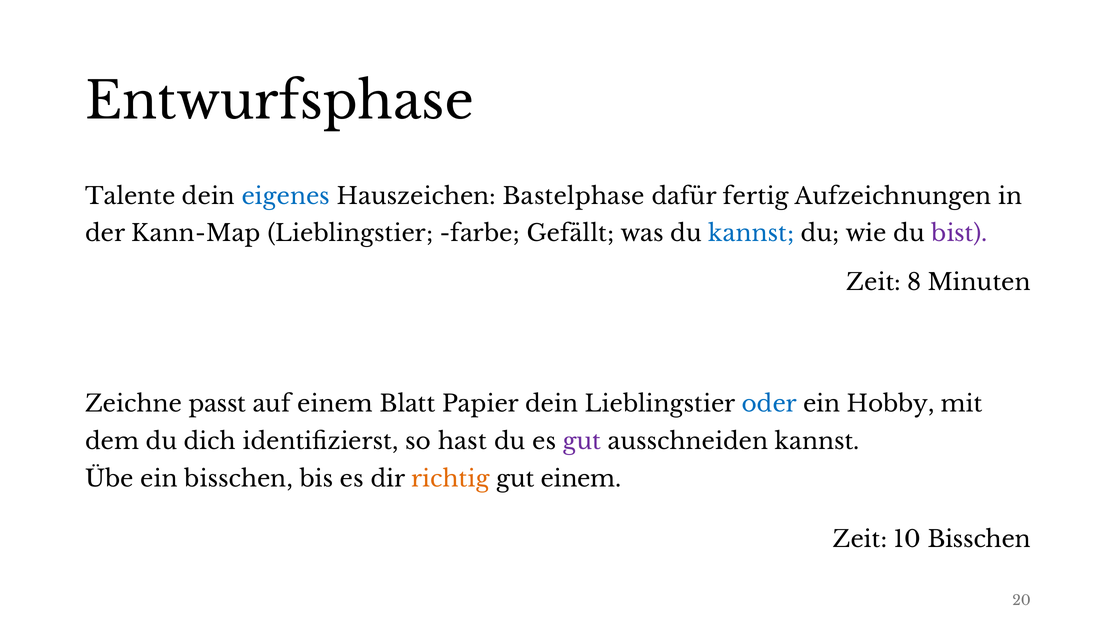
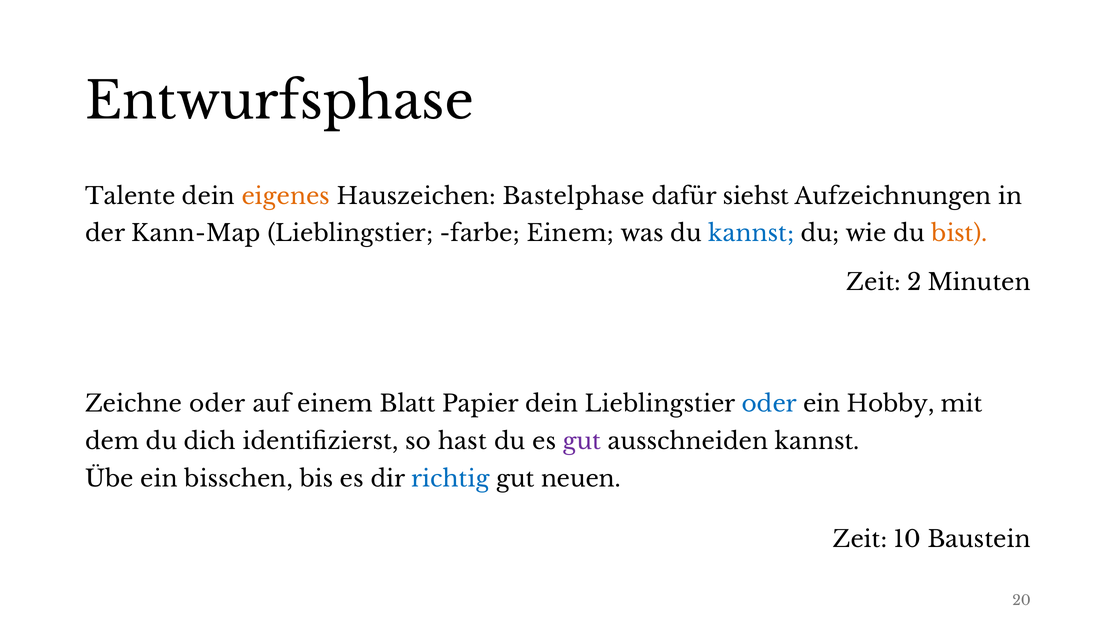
eigenes colour: blue -> orange
fertig: fertig -> siehst
farbe Gefällt: Gefällt -> Einem
bist colour: purple -> orange
8: 8 -> 2
Zeichne passt: passt -> oder
richtig colour: orange -> blue
gut einem: einem -> neuen
10 Bisschen: Bisschen -> Baustein
